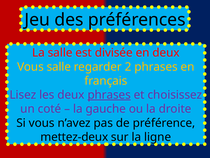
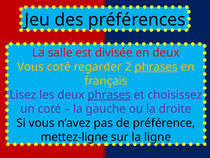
Vous salle: salle -> coté
phrases at (156, 67) underline: none -> present
mettez-deux: mettez-deux -> mettez-ligne
